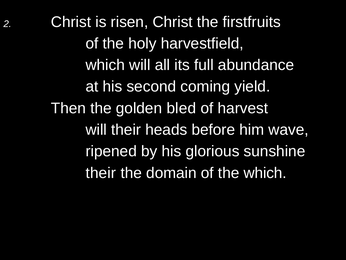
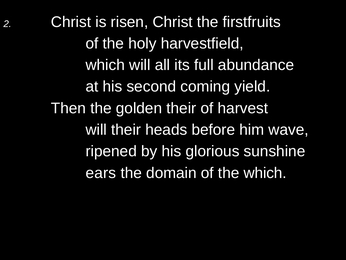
golden bled: bled -> their
their at (101, 173): their -> ears
